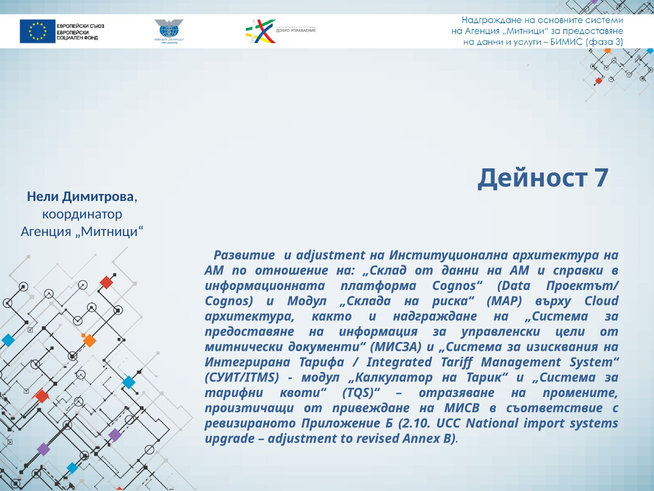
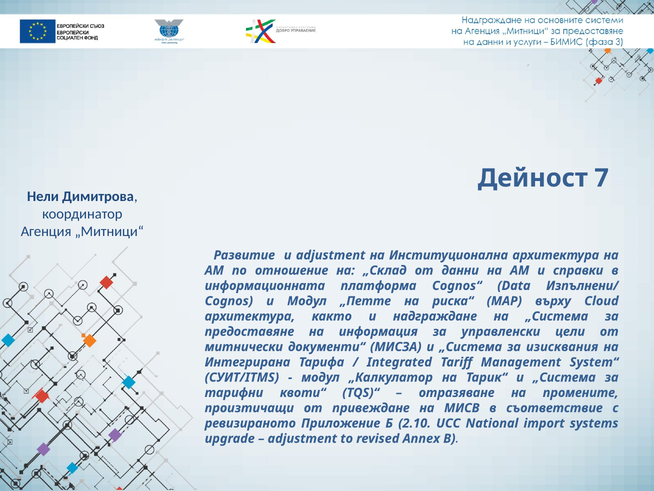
Проектът/: Проектът/ -> Изпълнени/
„Склада: „Склада -> „Петте
